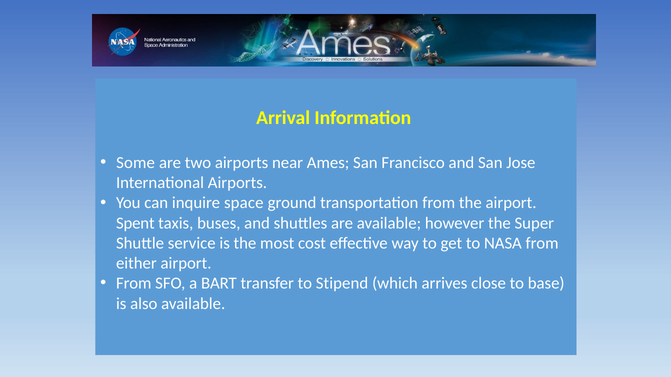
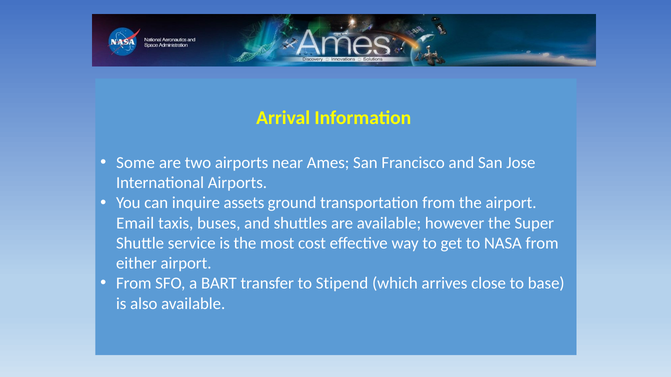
space: space -> assets
Spent: Spent -> Email
